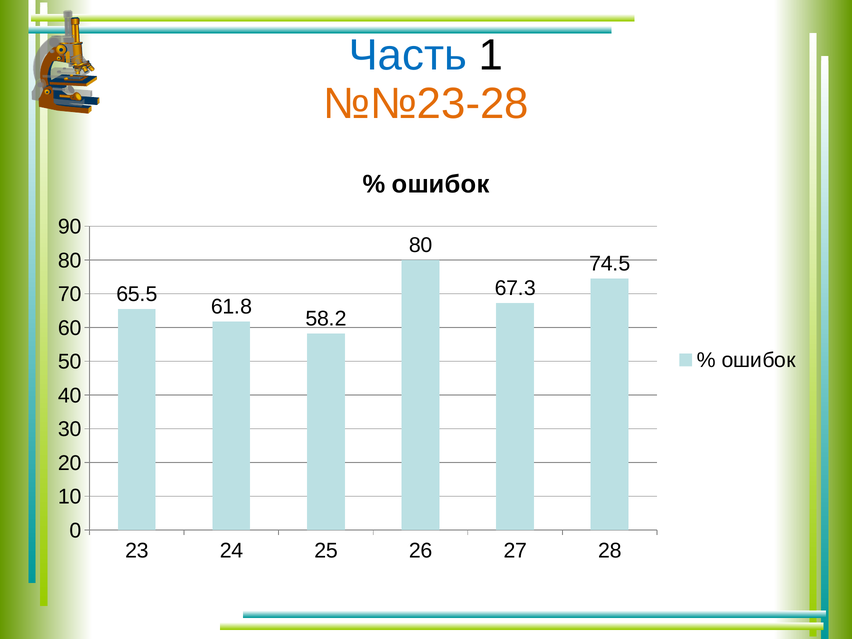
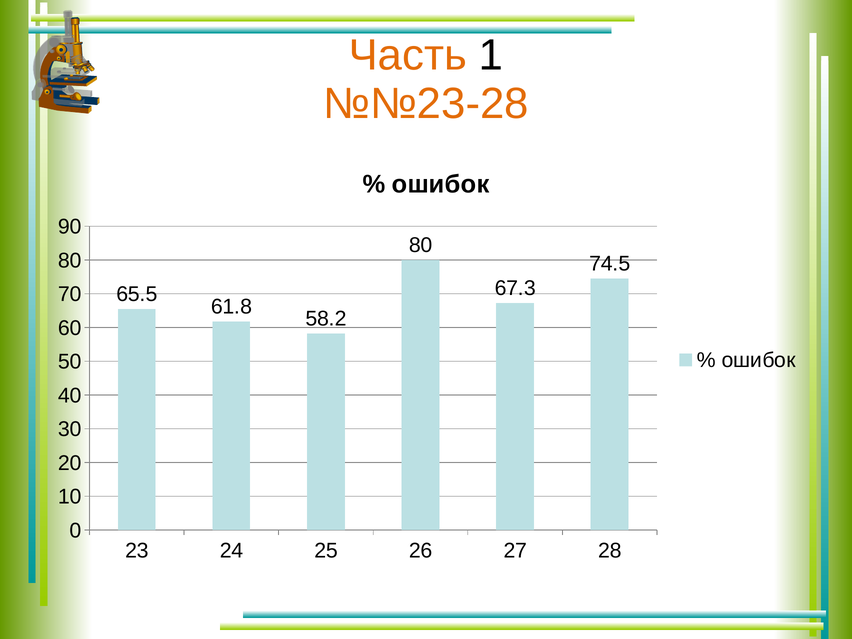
Часть colour: blue -> orange
